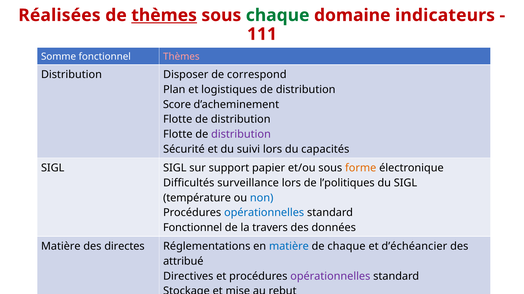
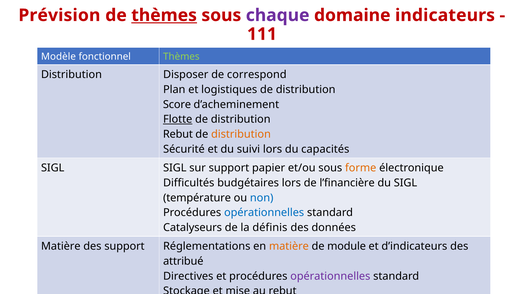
Réalisées: Réalisées -> Prévision
chaque at (278, 15) colour: green -> purple
Somme: Somme -> Modèle
Thèmes at (181, 57) colour: pink -> light green
Flotte at (178, 120) underline: none -> present
Flotte at (178, 135): Flotte -> Rebut
distribution at (241, 135) colour: purple -> orange
surveillance: surveillance -> budgétaires
l’politiques: l’politiques -> l’financière
Fonctionnel at (193, 228): Fonctionnel -> Catalyseurs
travers: travers -> définis
des directes: directes -> support
matière at (289, 247) colour: blue -> orange
de chaque: chaque -> module
d’échéancier: d’échéancier -> d’indicateurs
